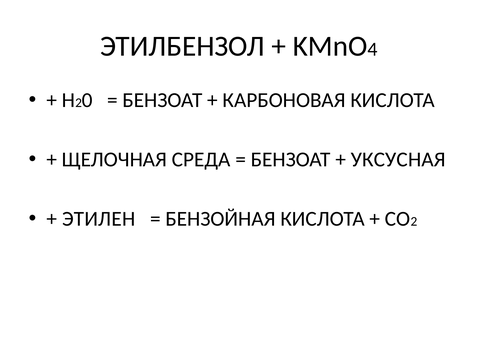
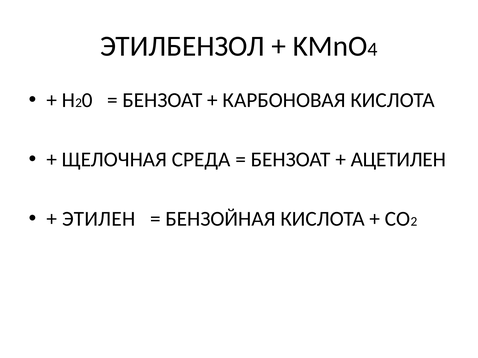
УКСУСНАЯ: УКСУСНАЯ -> АЦЕТИЛЕН
